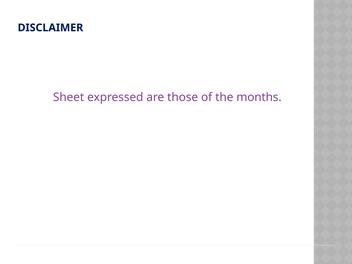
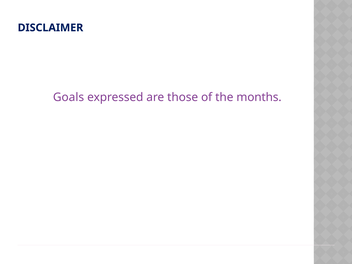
Sheet: Sheet -> Goals
